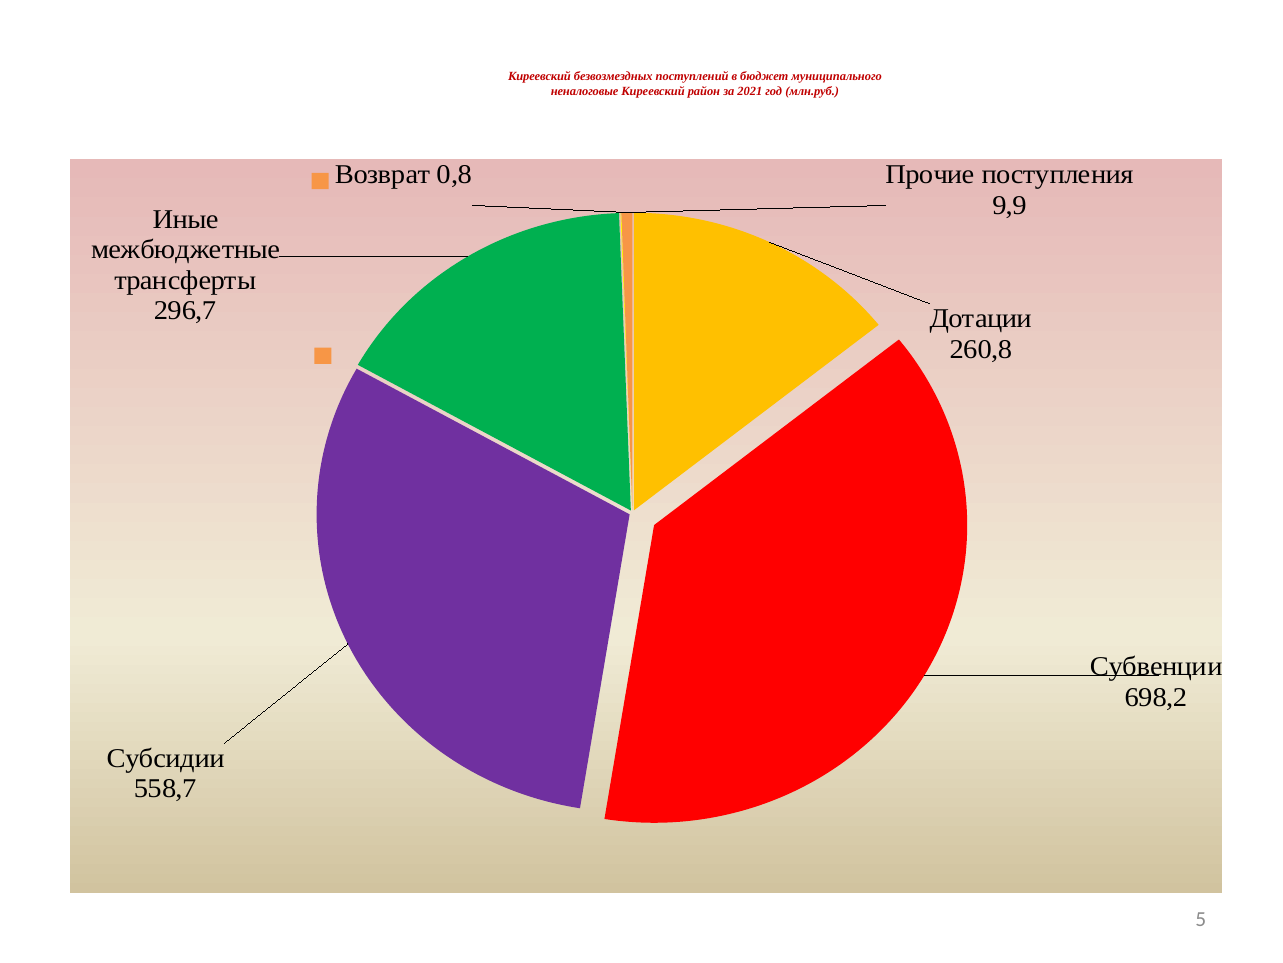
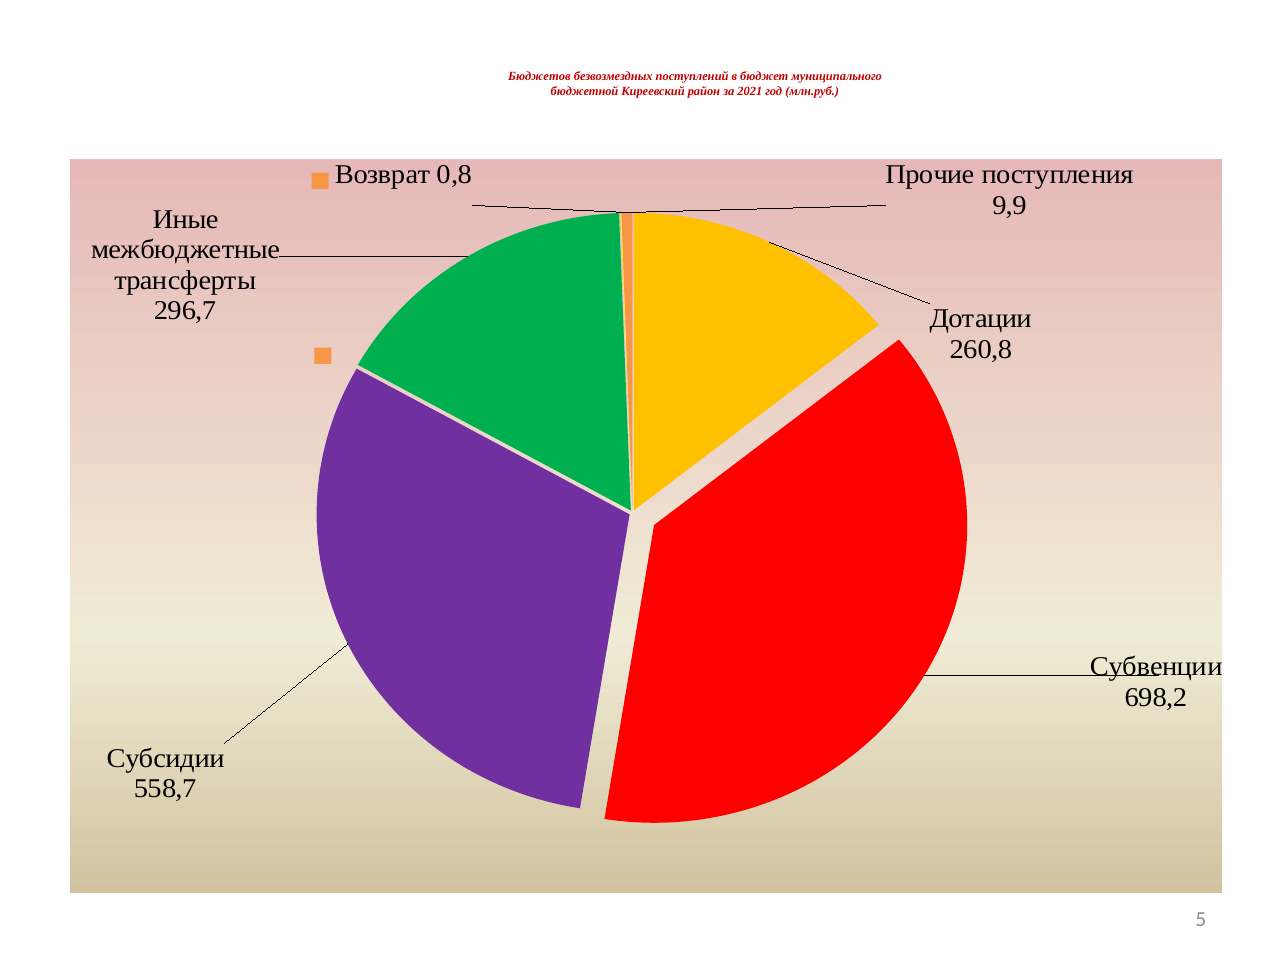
Киреевский at (539, 76): Киреевский -> Бюджетов
неналоговые: неналоговые -> бюджетной
